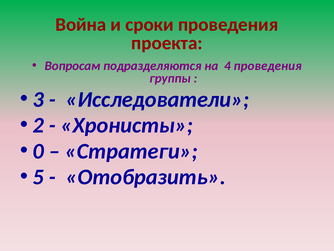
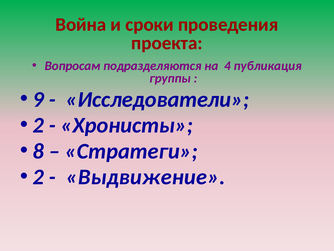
4 проведения: проведения -> публикация
3: 3 -> 9
0: 0 -> 8
5 at (38, 177): 5 -> 2
Отобразить: Отобразить -> Выдвижение
